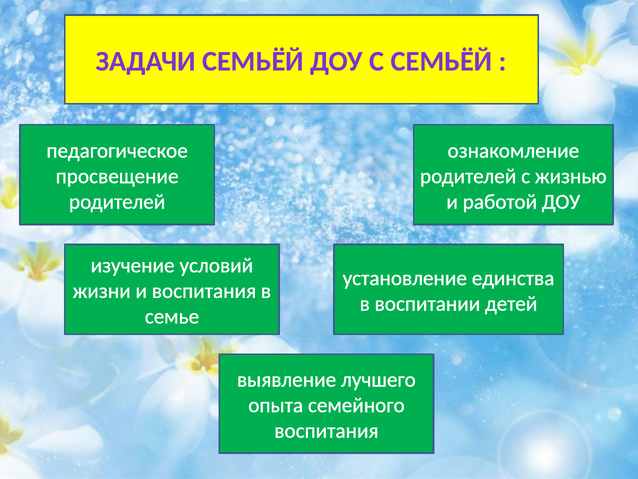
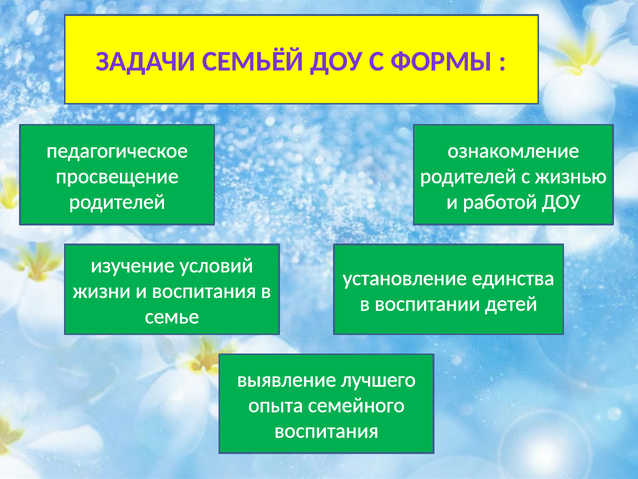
С СЕМЬЁЙ: СЕМЬЁЙ -> ФОРМЫ
